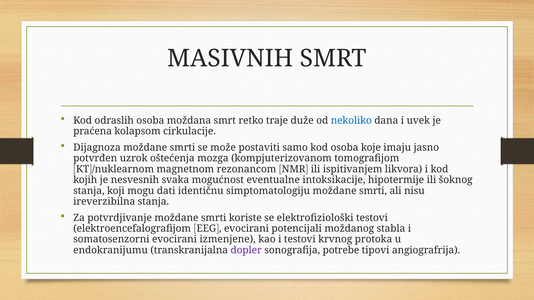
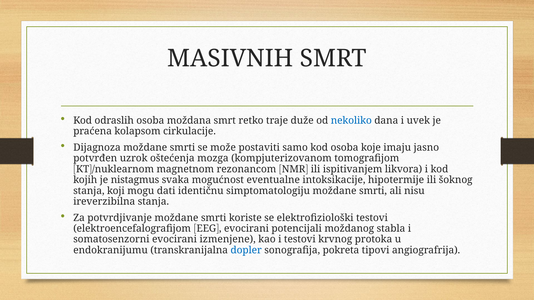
nesvesnih: nesvesnih -> nistagmus
dopler colour: purple -> blue
potrebe: potrebe -> pokreta
